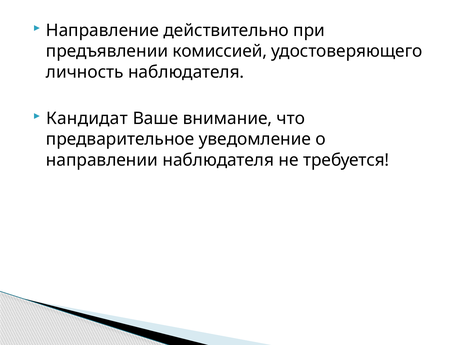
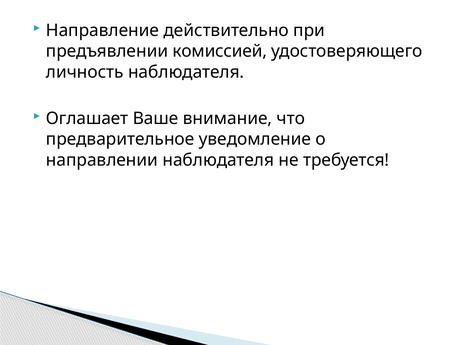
Кандидат: Кандидат -> Оглашает
